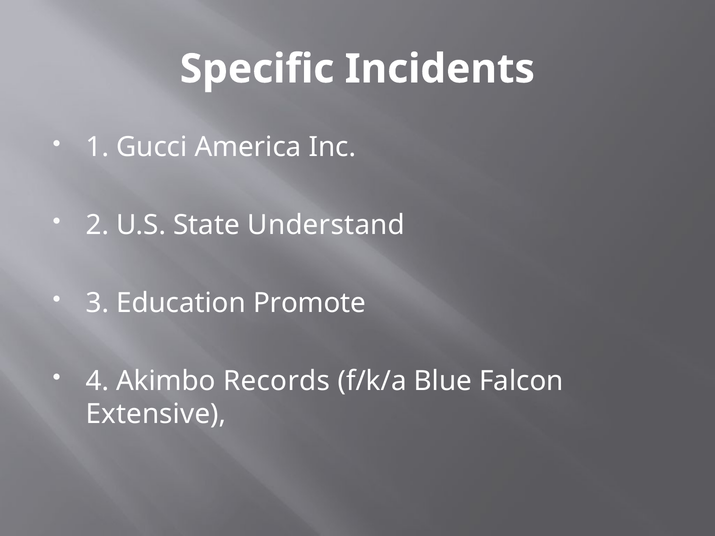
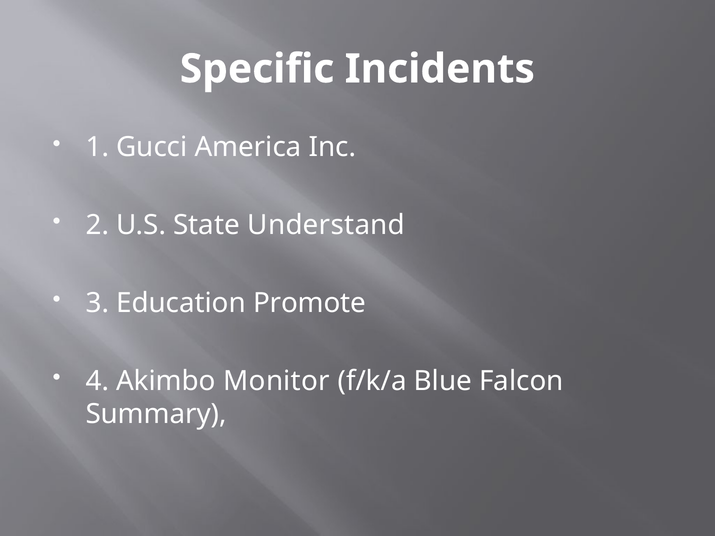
Records: Records -> Monitor
Extensive: Extensive -> Summary
